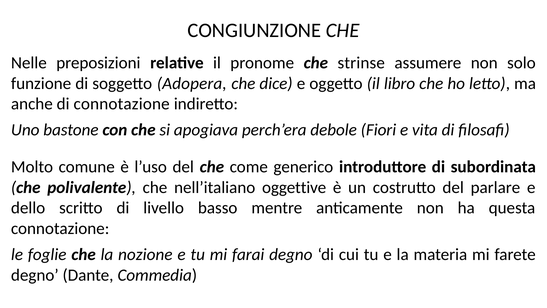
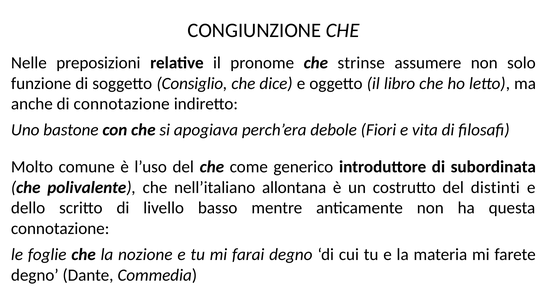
Adopera: Adopera -> Consiglio
oggettive: oggettive -> allontana
parlare: parlare -> distinti
